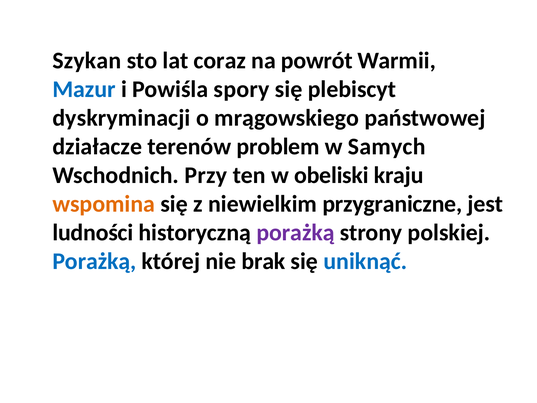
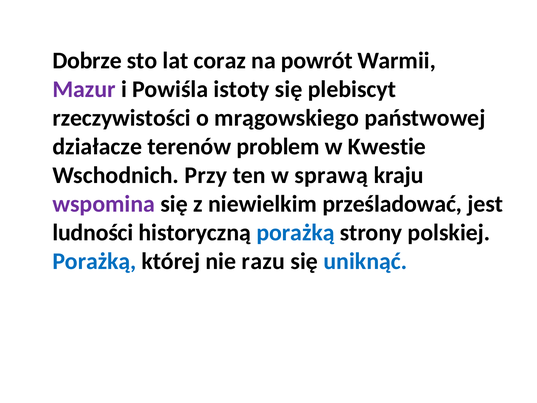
Szykan: Szykan -> Dobrze
Mazur colour: blue -> purple
spory: spory -> istoty
dyskryminacji: dyskryminacji -> rzeczywistości
Samych: Samych -> Kwestie
obeliski: obeliski -> sprawą
wspomina colour: orange -> purple
przygraniczne: przygraniczne -> prześladować
porażką at (295, 233) colour: purple -> blue
brak: brak -> razu
